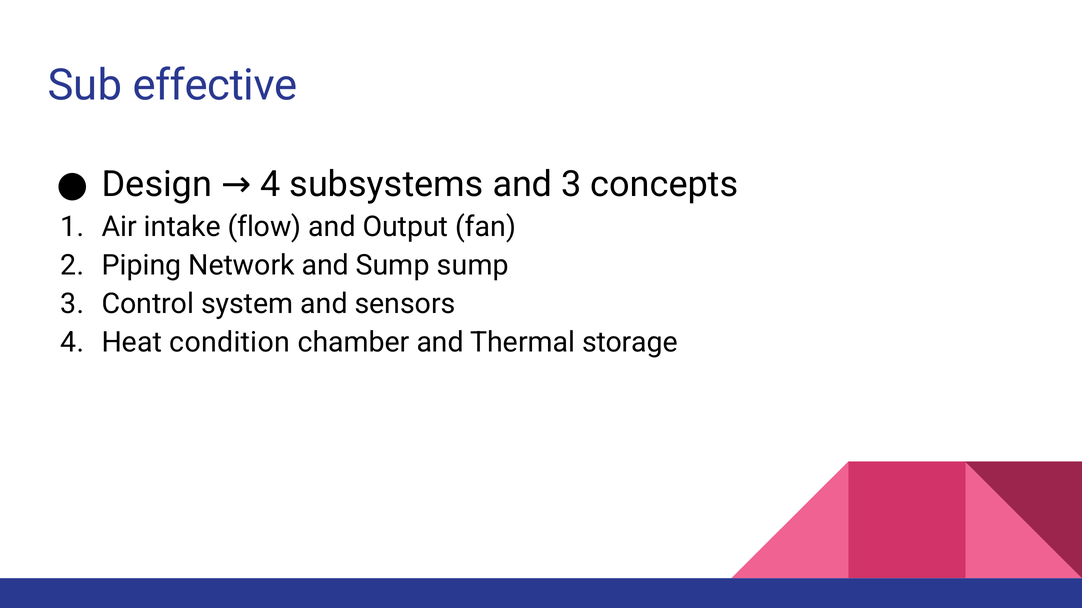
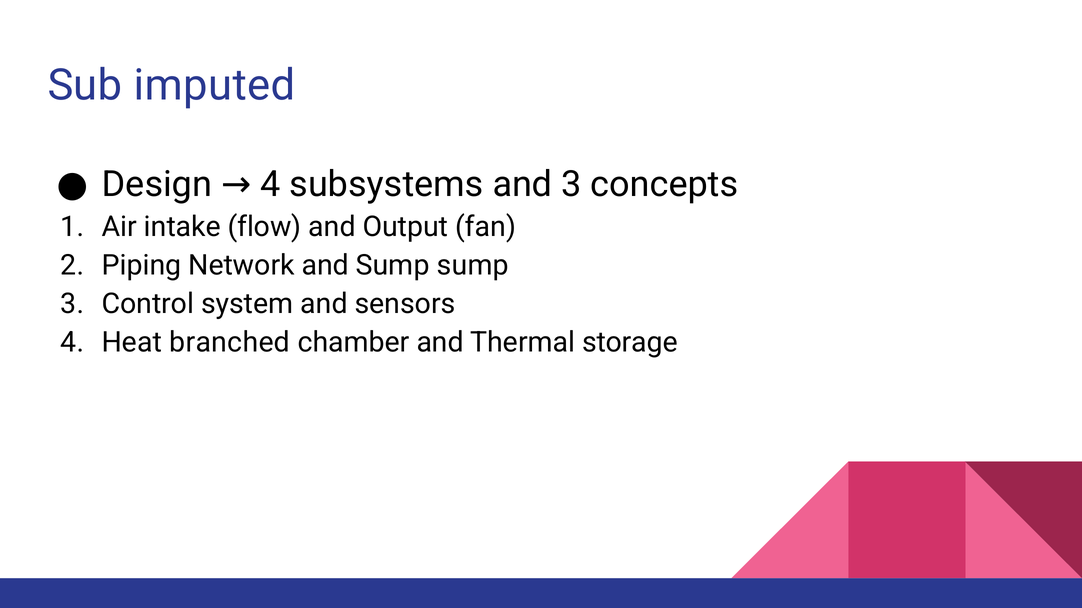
effective: effective -> imputed
condition: condition -> branched
